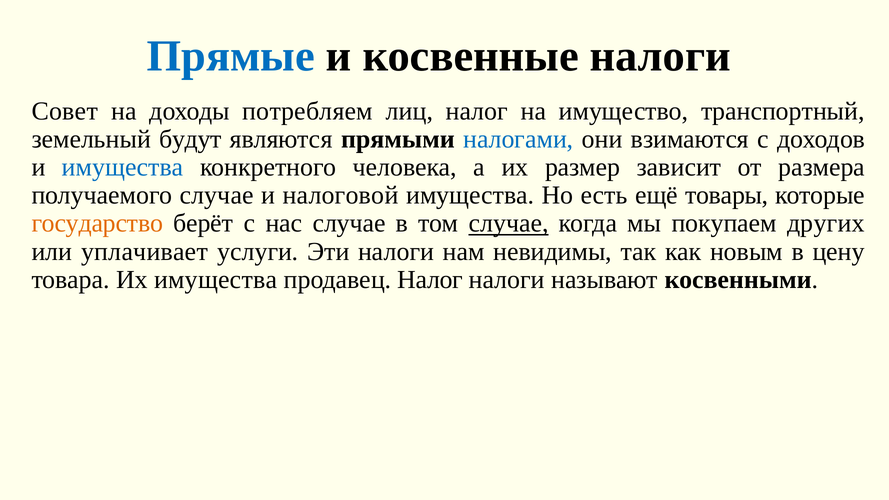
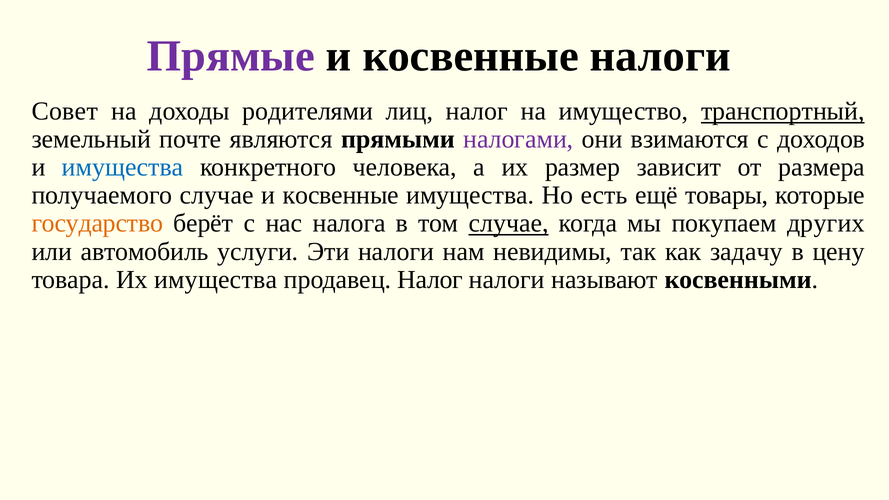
Прямые colour: blue -> purple
потребляем: потребляем -> родителями
транспортный underline: none -> present
будут: будут -> почте
налогами colour: blue -> purple
налоговой at (341, 195): налоговой -> косвенные
нас случае: случае -> налога
уплачивает: уплачивает -> автомобиль
новым: новым -> задачу
